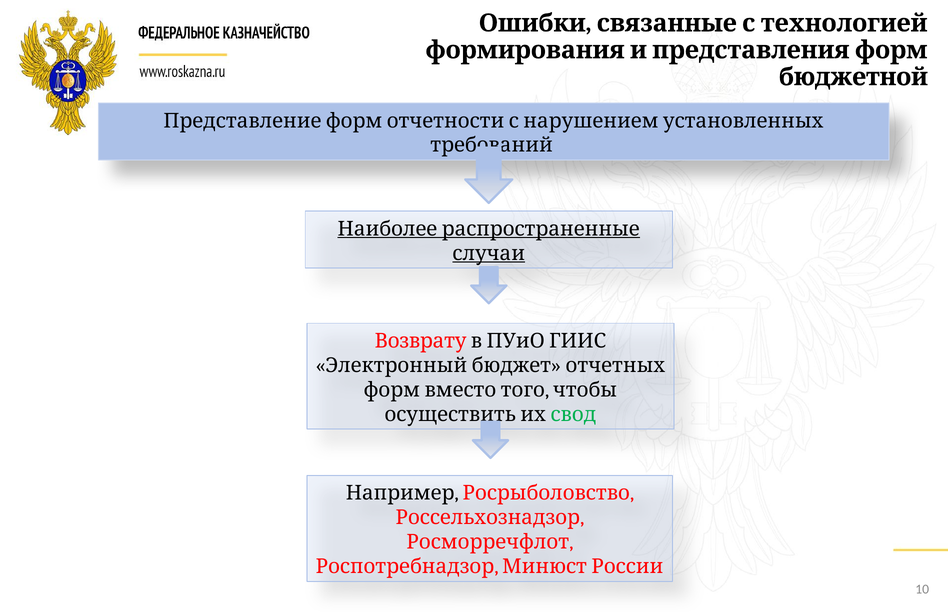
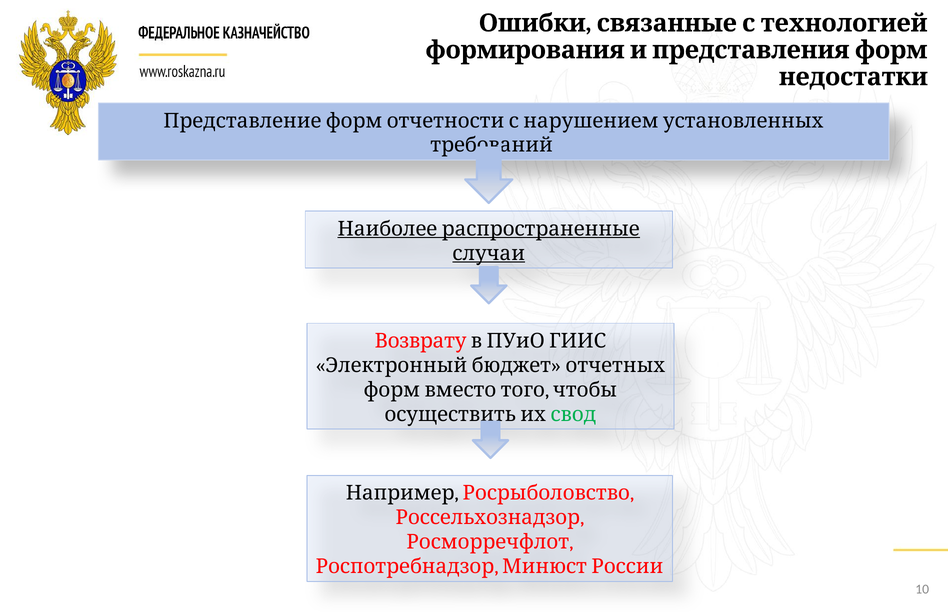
бюджетной: бюджетной -> недостатки
